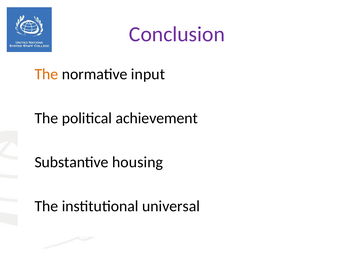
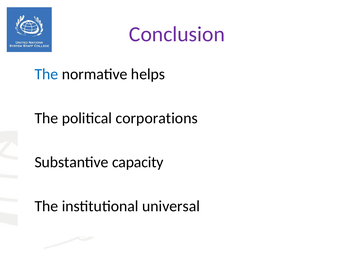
The at (46, 74) colour: orange -> blue
input: input -> helps
achievement: achievement -> corporations
housing: housing -> capacity
